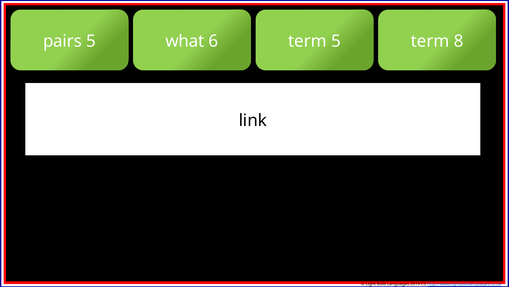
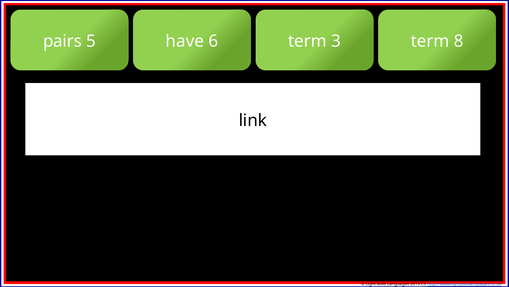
what: what -> have
term 5: 5 -> 3
